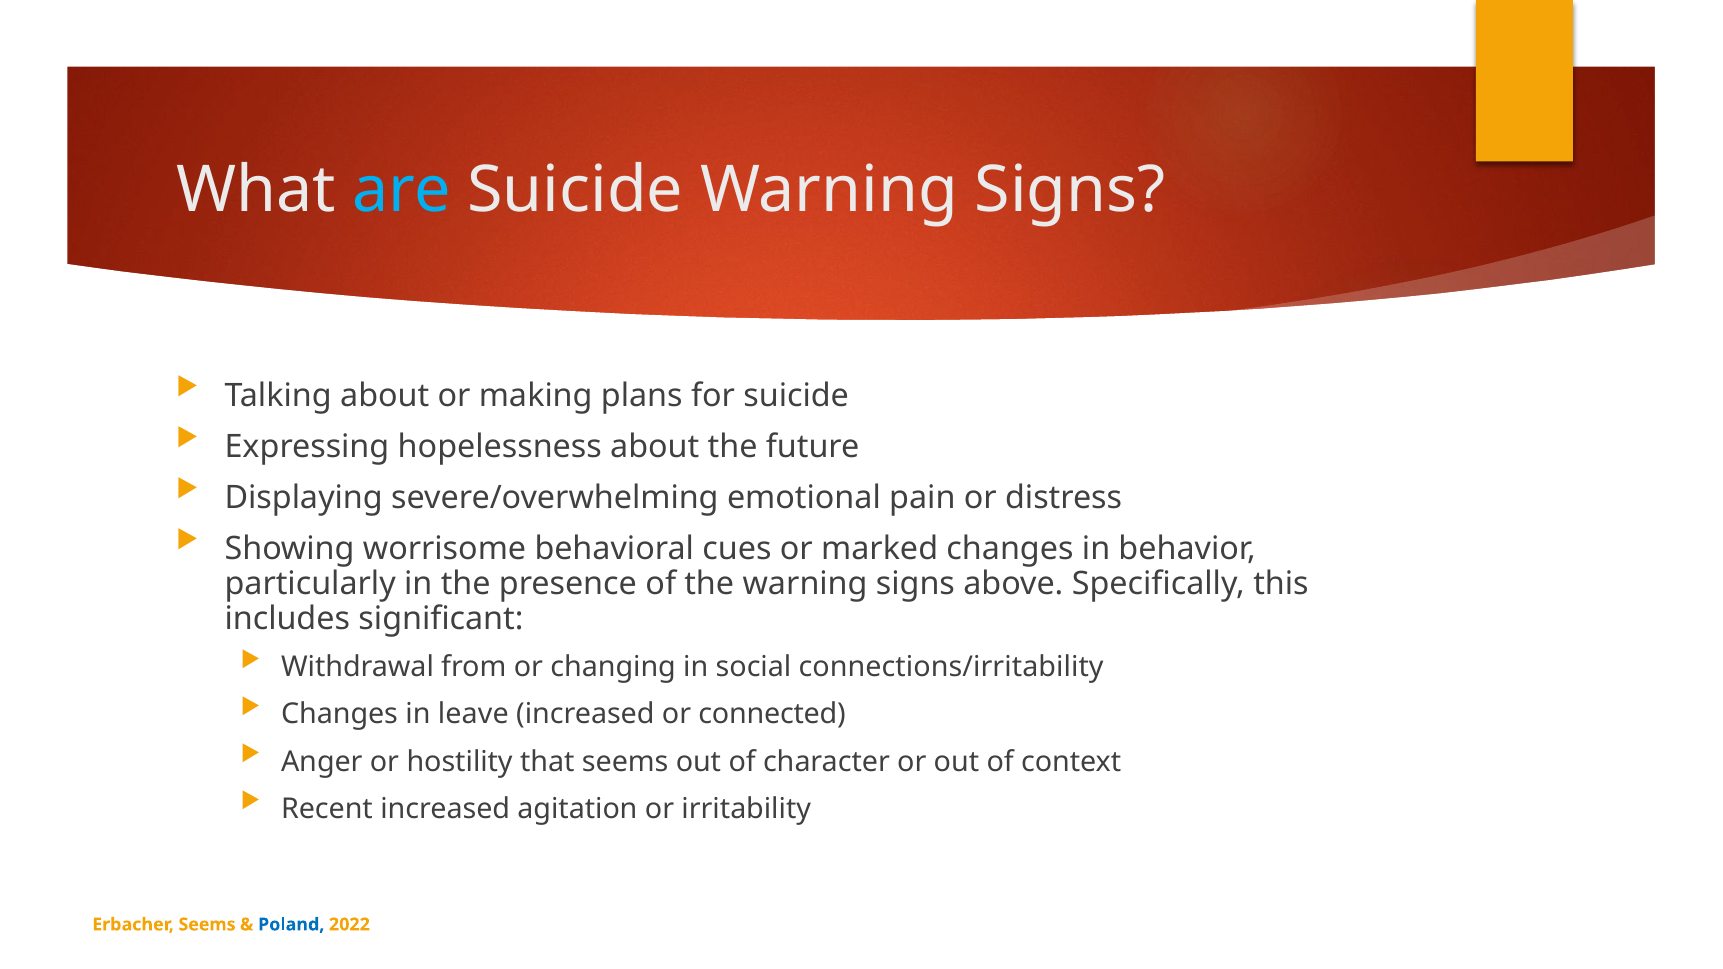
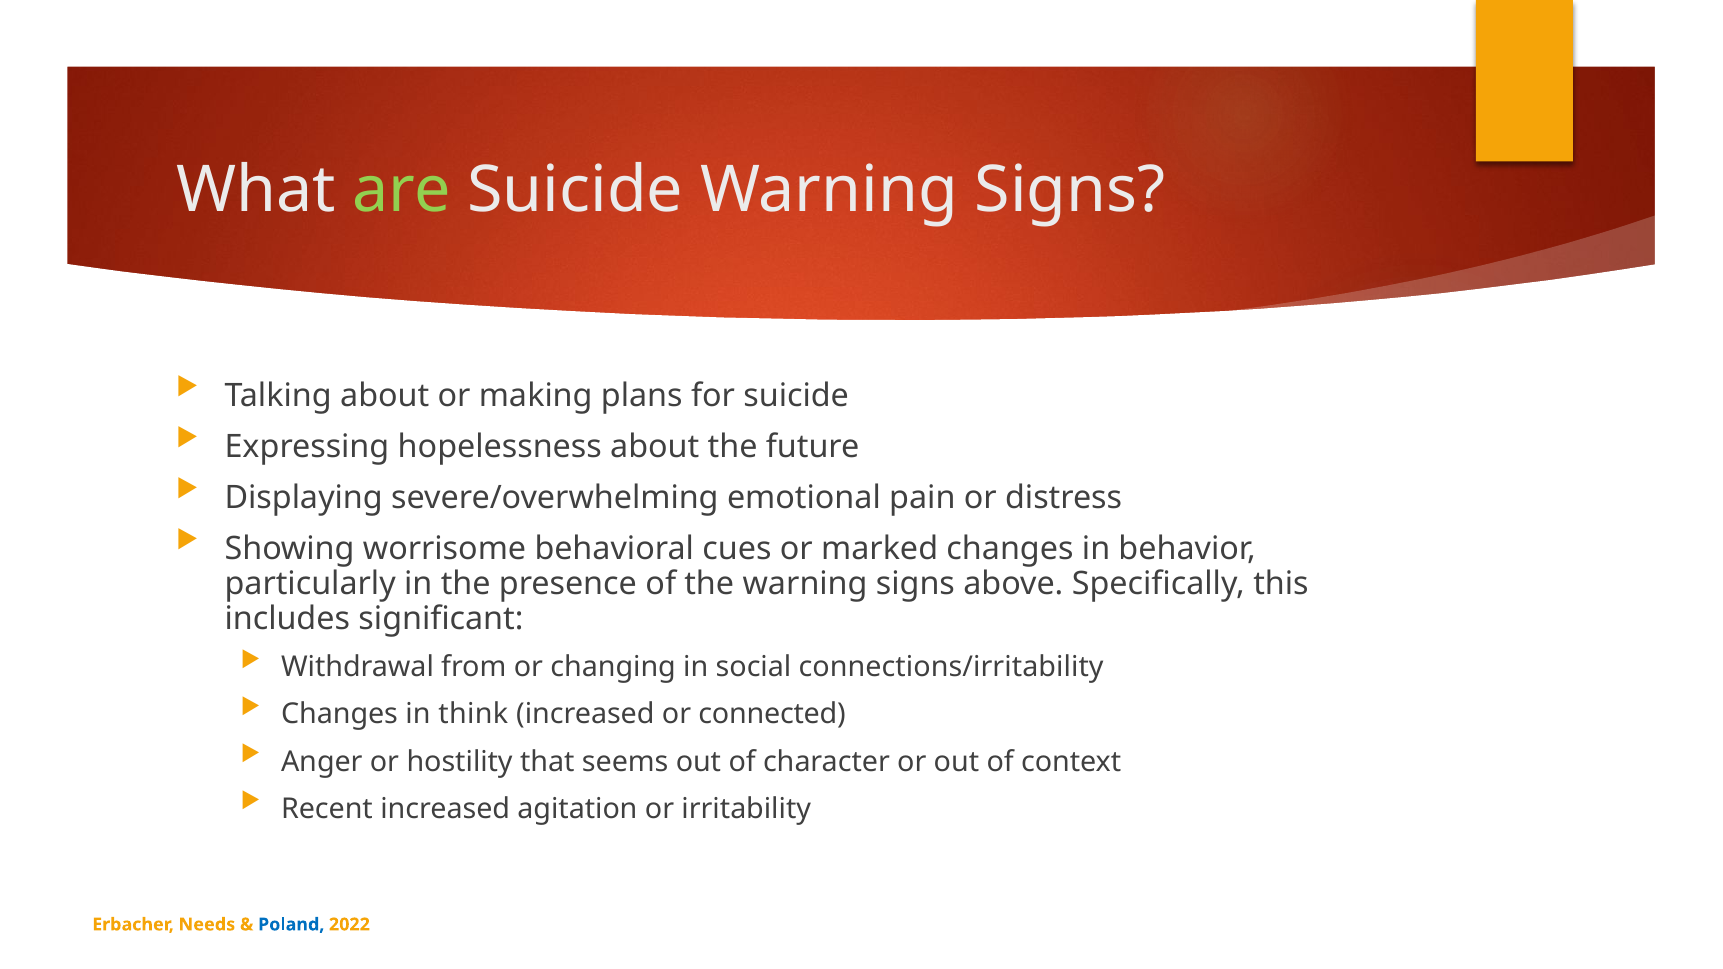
are colour: light blue -> light green
leave: leave -> think
Erbacher Seems: Seems -> Needs
